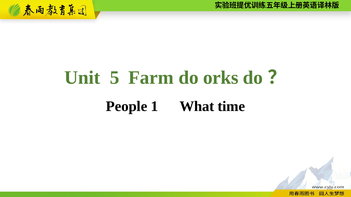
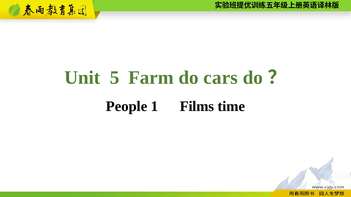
orks: orks -> cars
What: What -> Films
